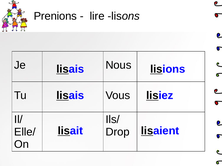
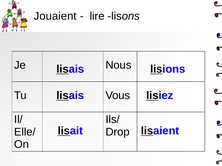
Prenions: Prenions -> Jouaient
